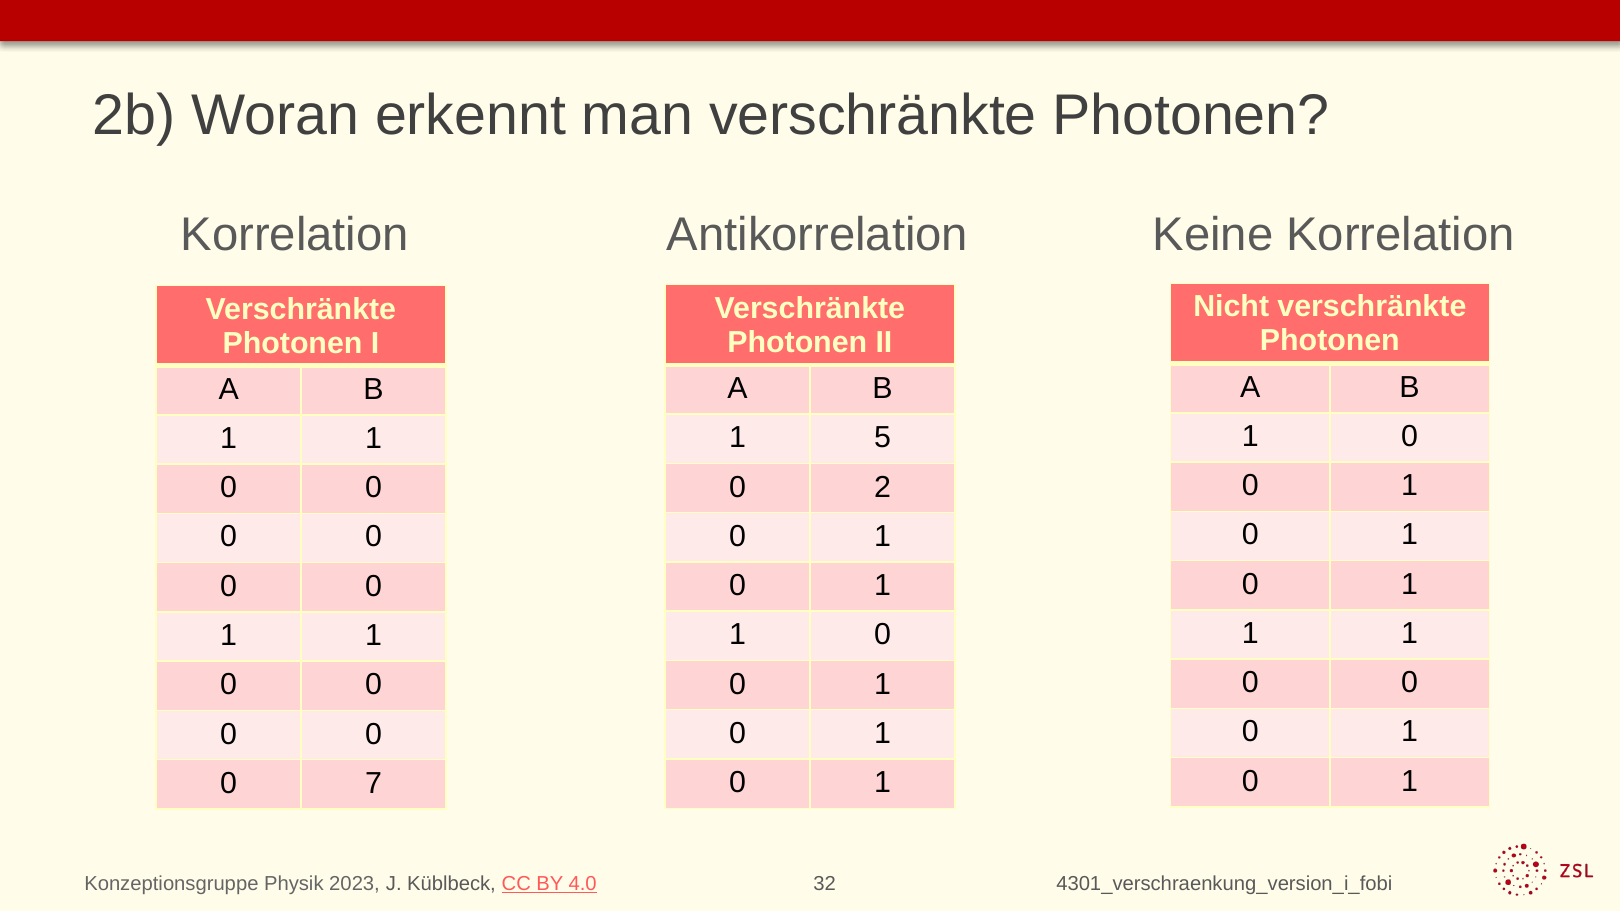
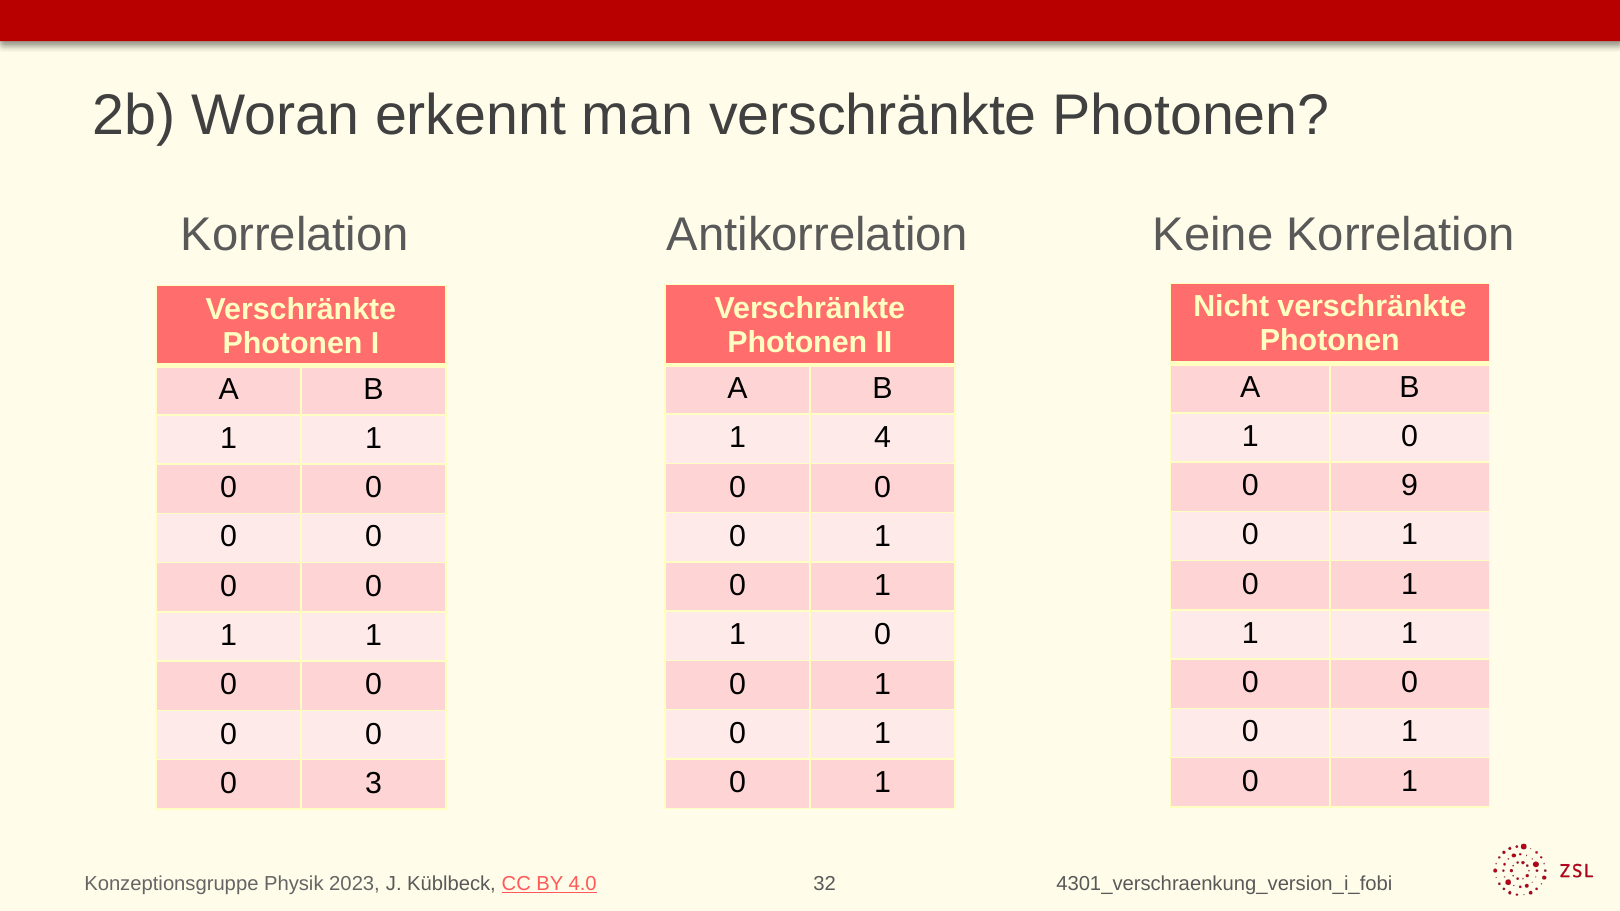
5: 5 -> 4
1 at (1410, 486): 1 -> 9
2 at (882, 487): 2 -> 0
7: 7 -> 3
